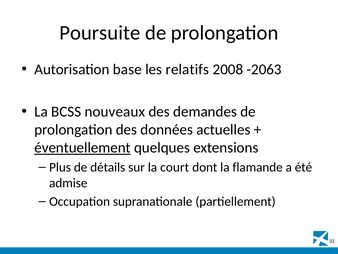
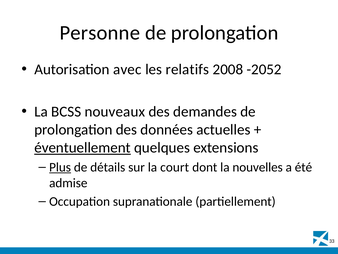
Poursuite: Poursuite -> Personne
base: base -> avec
-2063: -2063 -> -2052
Plus underline: none -> present
flamande: flamande -> nouvelles
